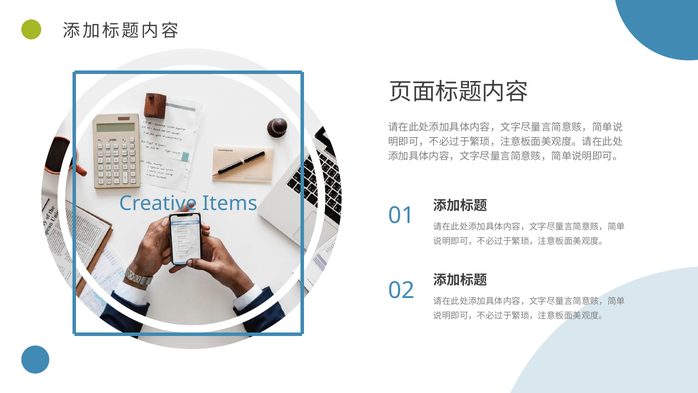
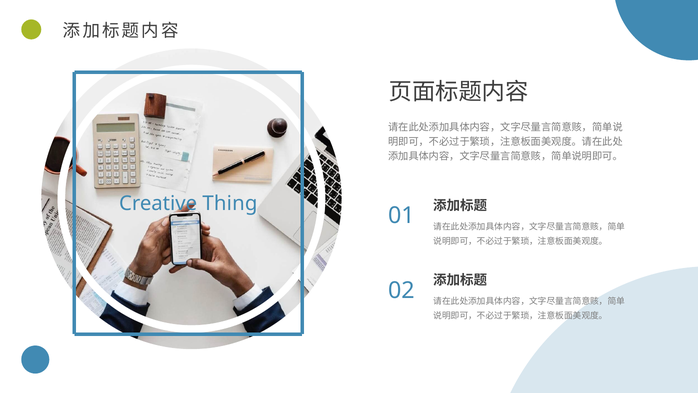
Items: Items -> Thing
